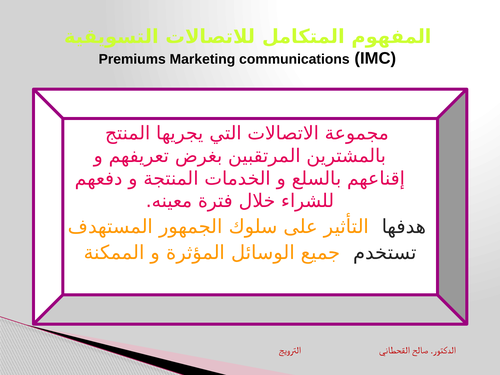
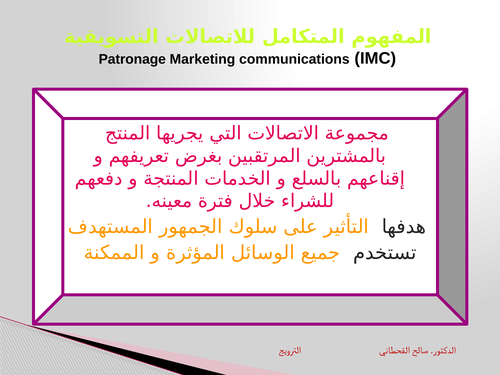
Premiums: Premiums -> Patronage
